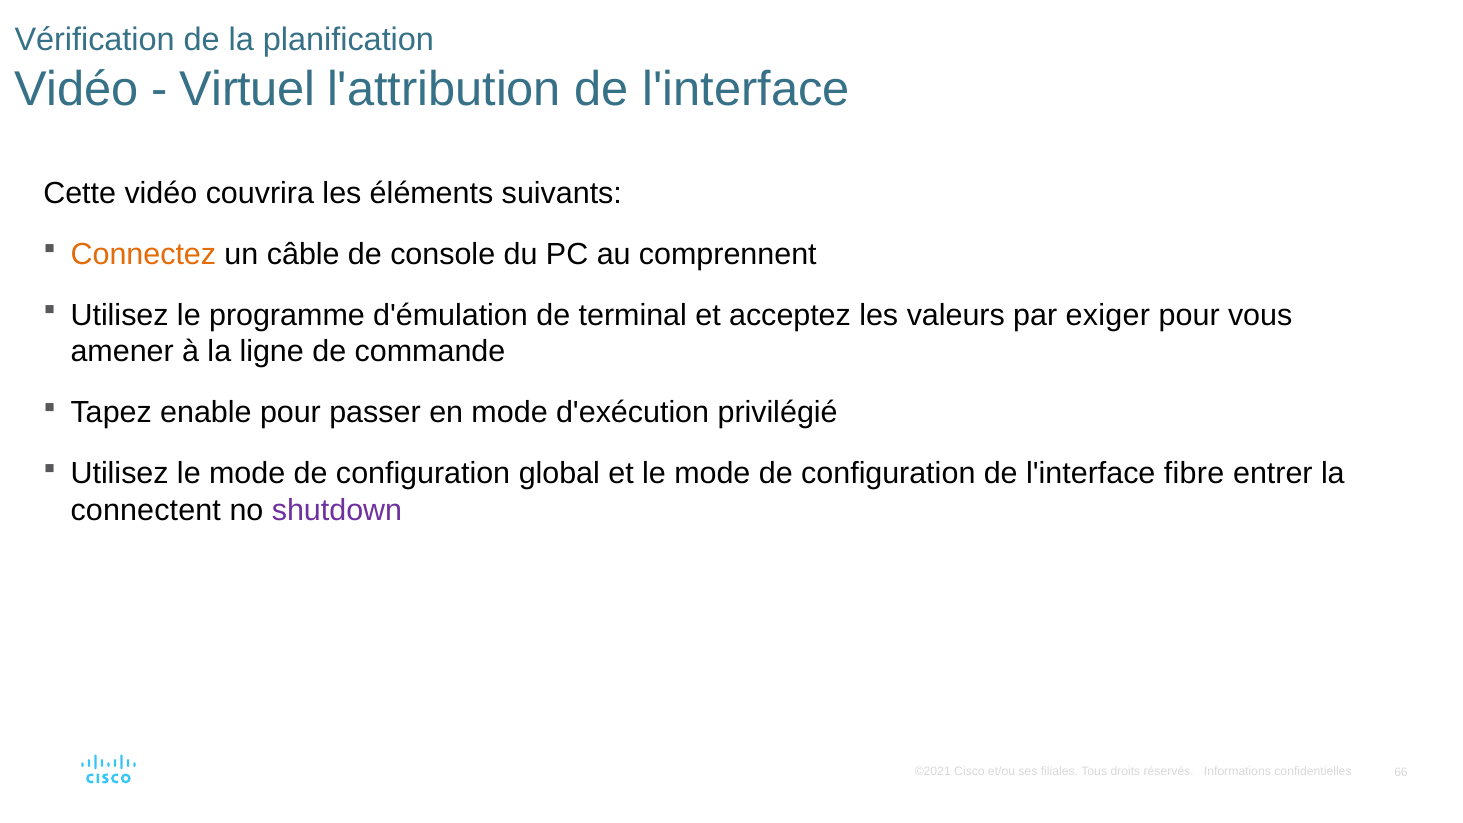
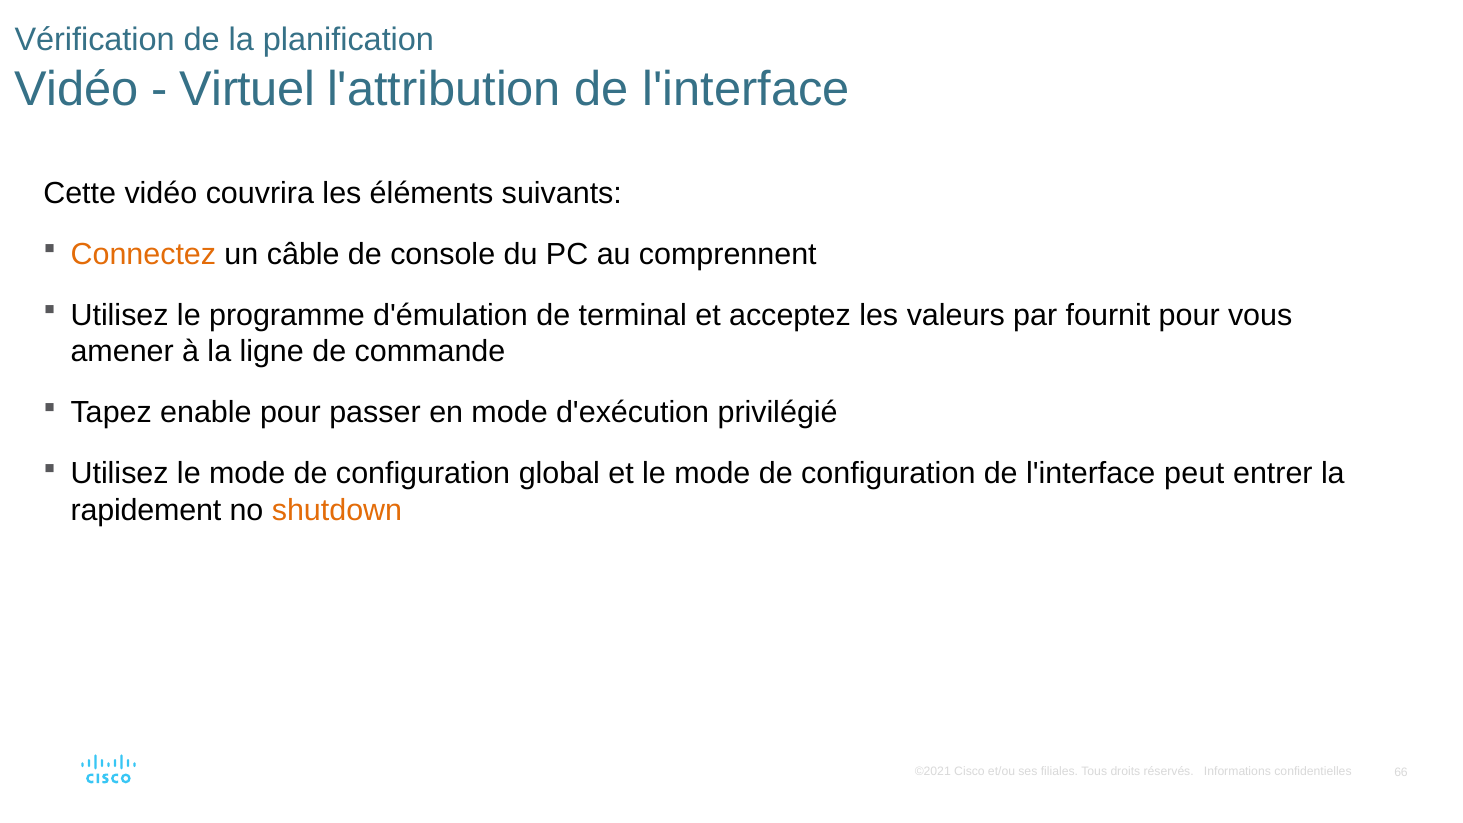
exiger: exiger -> fournit
fibre: fibre -> peut
connectent: connectent -> rapidement
shutdown colour: purple -> orange
